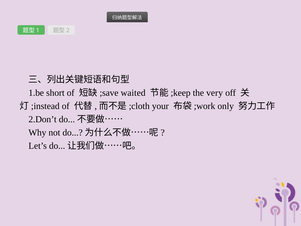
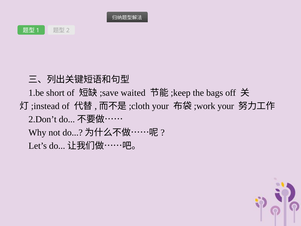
very: very -> bags
only at (226, 106): only -> your
